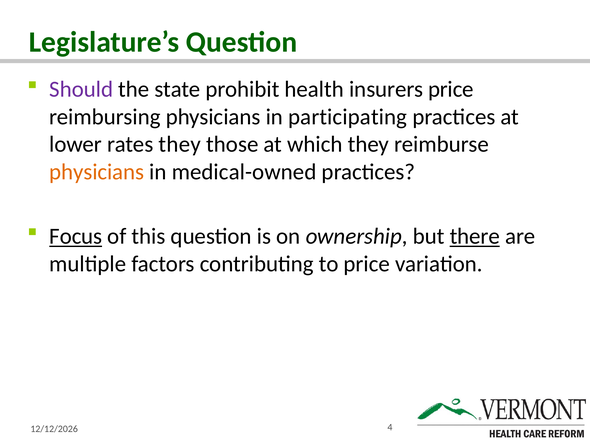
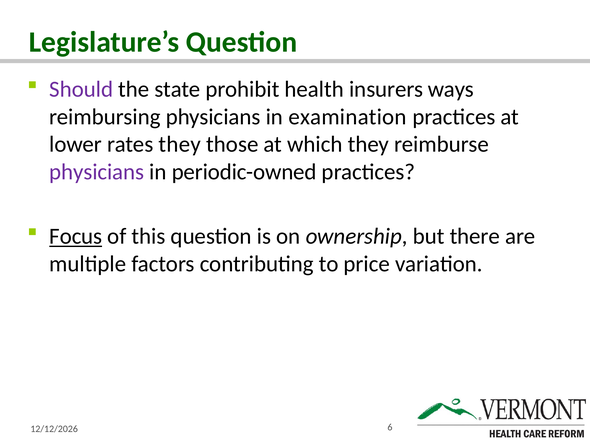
insurers price: price -> ways
participating: participating -> examination
physicians at (97, 172) colour: orange -> purple
medical-owned: medical-owned -> periodic-owned
there underline: present -> none
4: 4 -> 6
